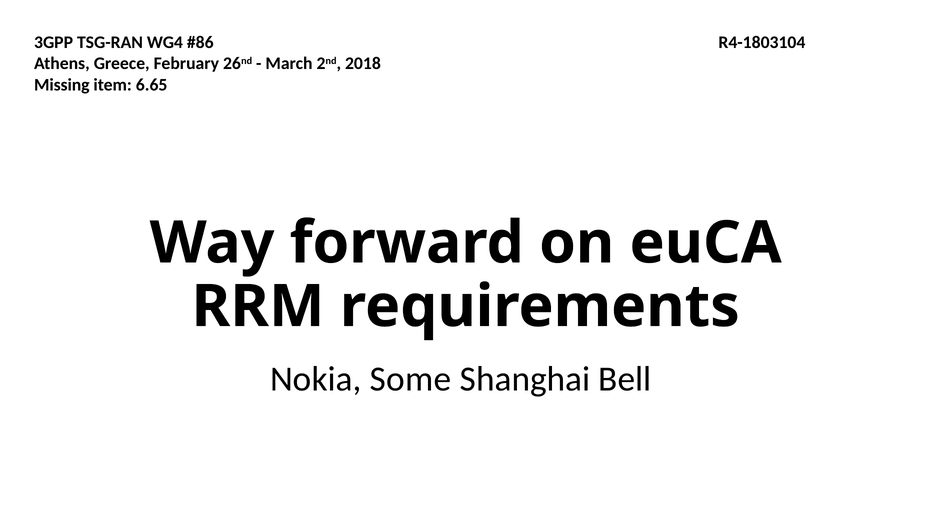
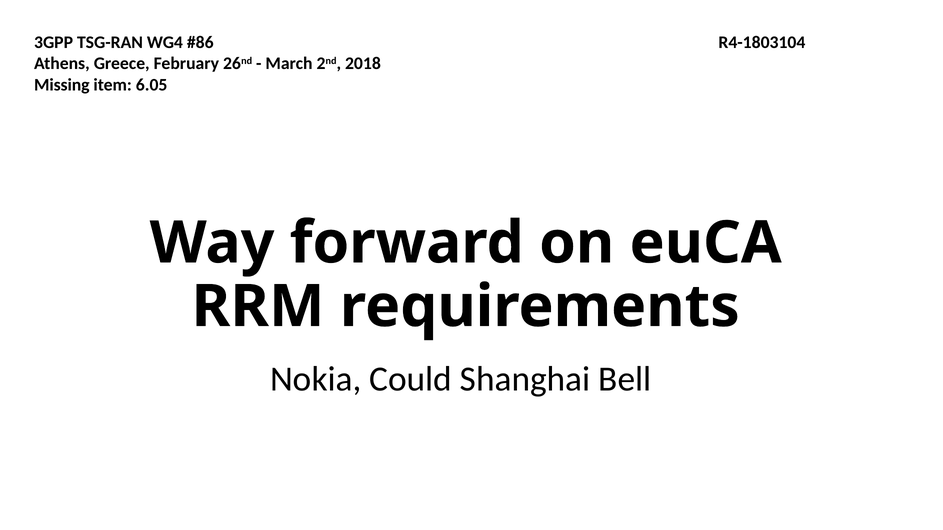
6.65: 6.65 -> 6.05
Some: Some -> Could
